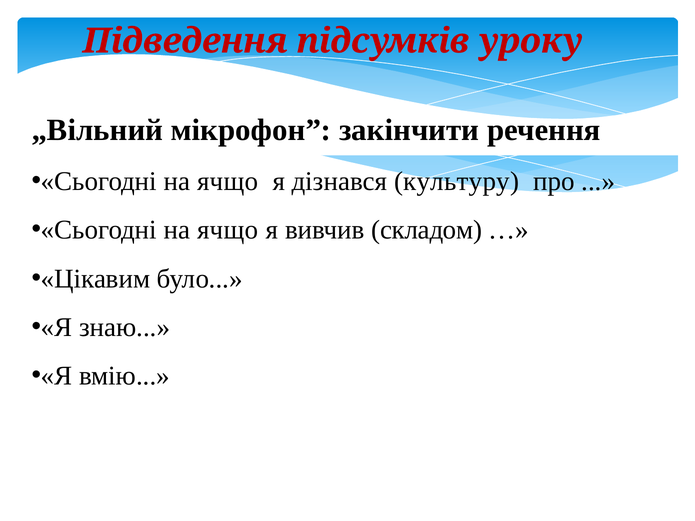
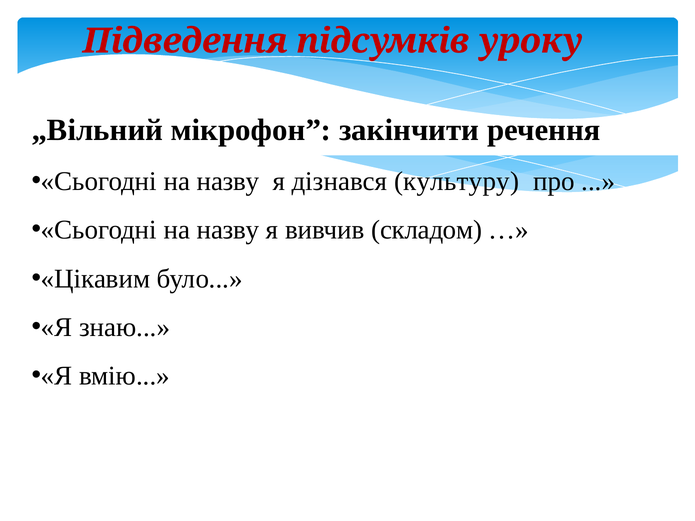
ячщо at (228, 181): ячщо -> назву
ячщо at (228, 230): ячщо -> назву
